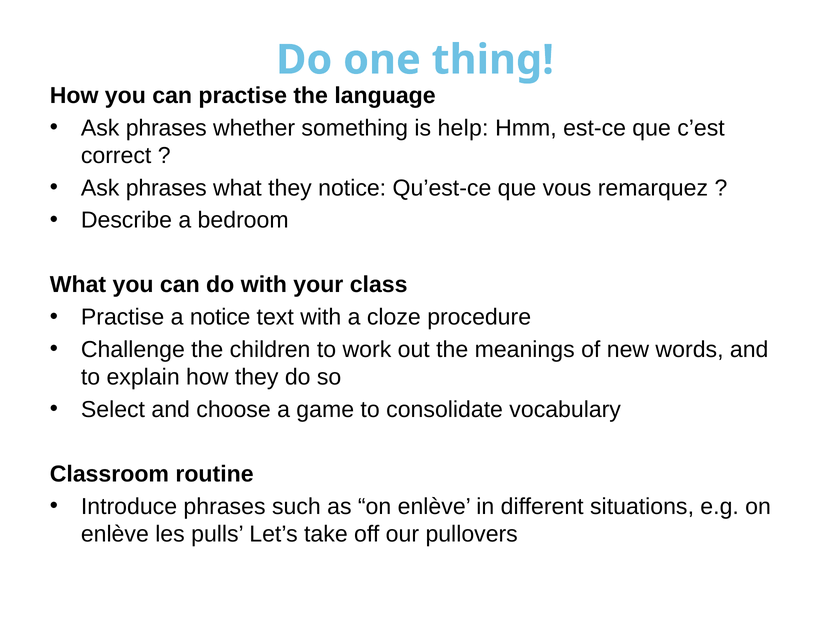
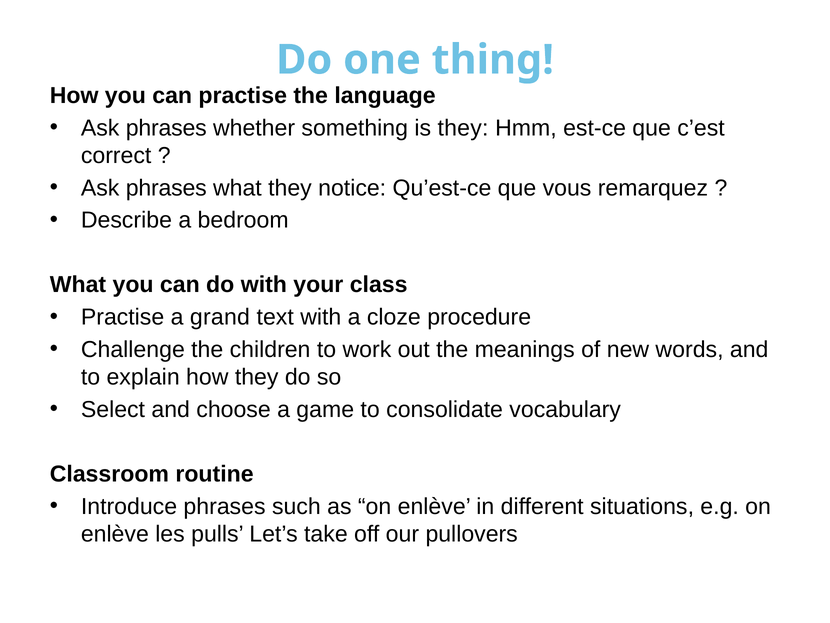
is help: help -> they
a notice: notice -> grand
